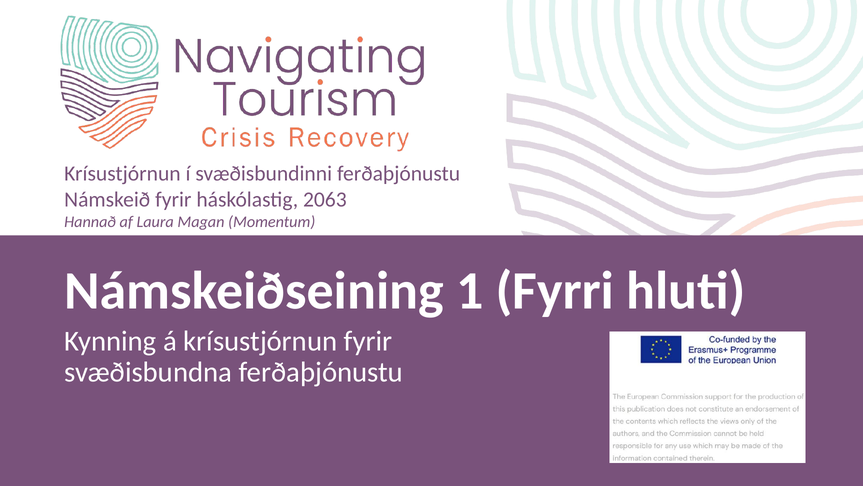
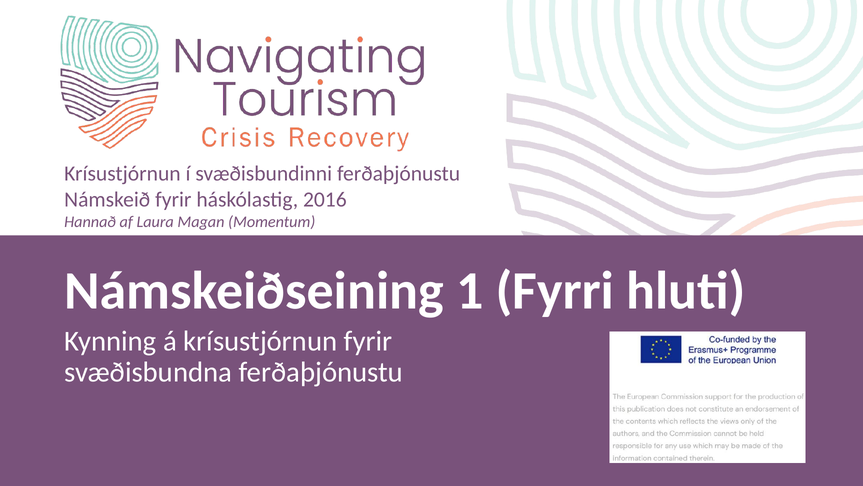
2063: 2063 -> 2016
